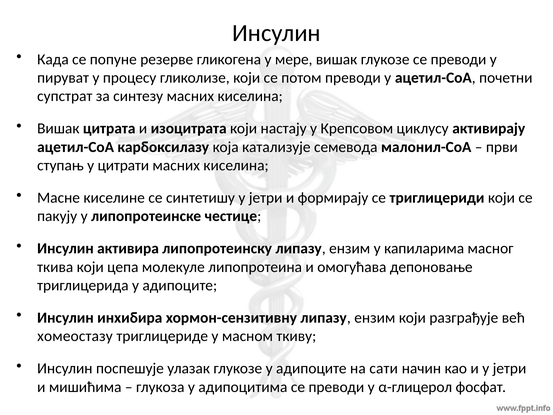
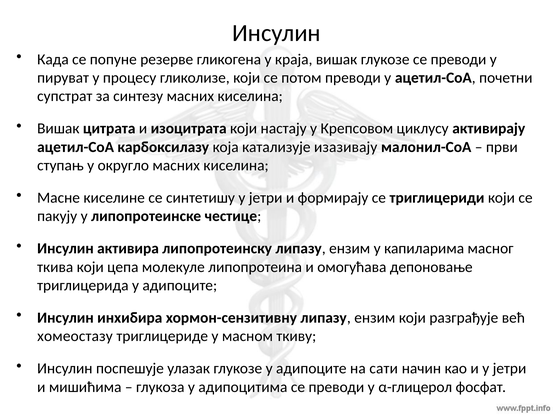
мере: мере -> краја
семевода: семевода -> изазивају
цитрати: цитрати -> округло
